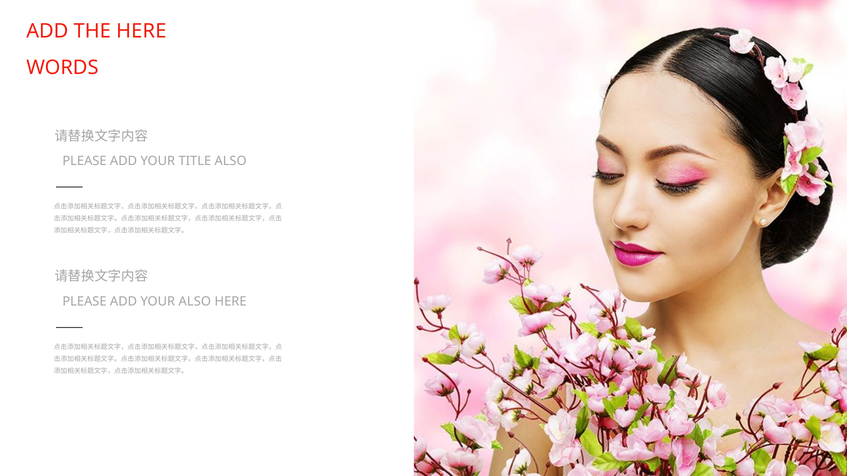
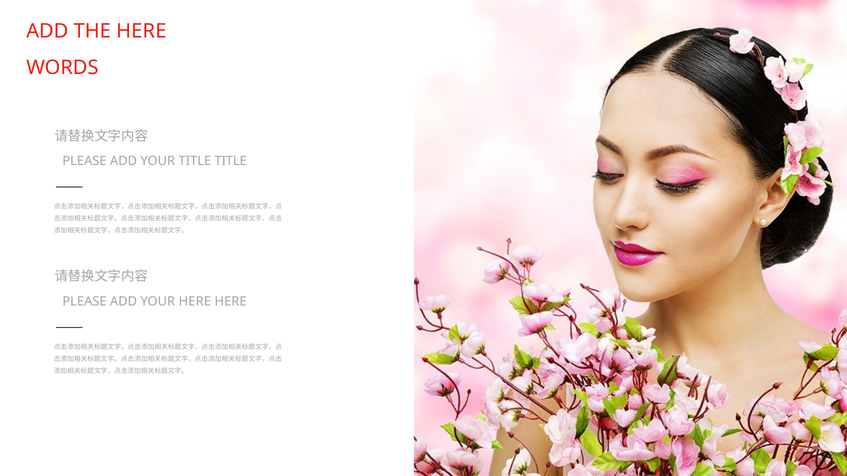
TITLE ALSO: ALSO -> TITLE
YOUR ALSO: ALSO -> HERE
